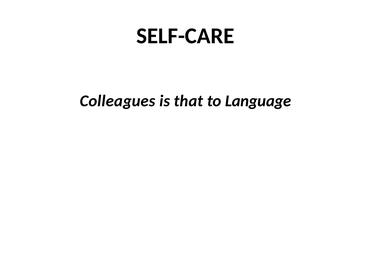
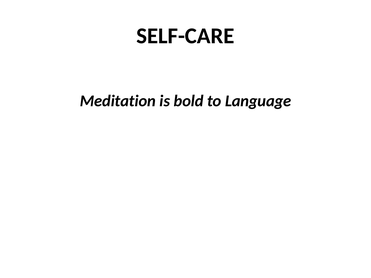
Colleagues: Colleagues -> Meditation
that: that -> bold
